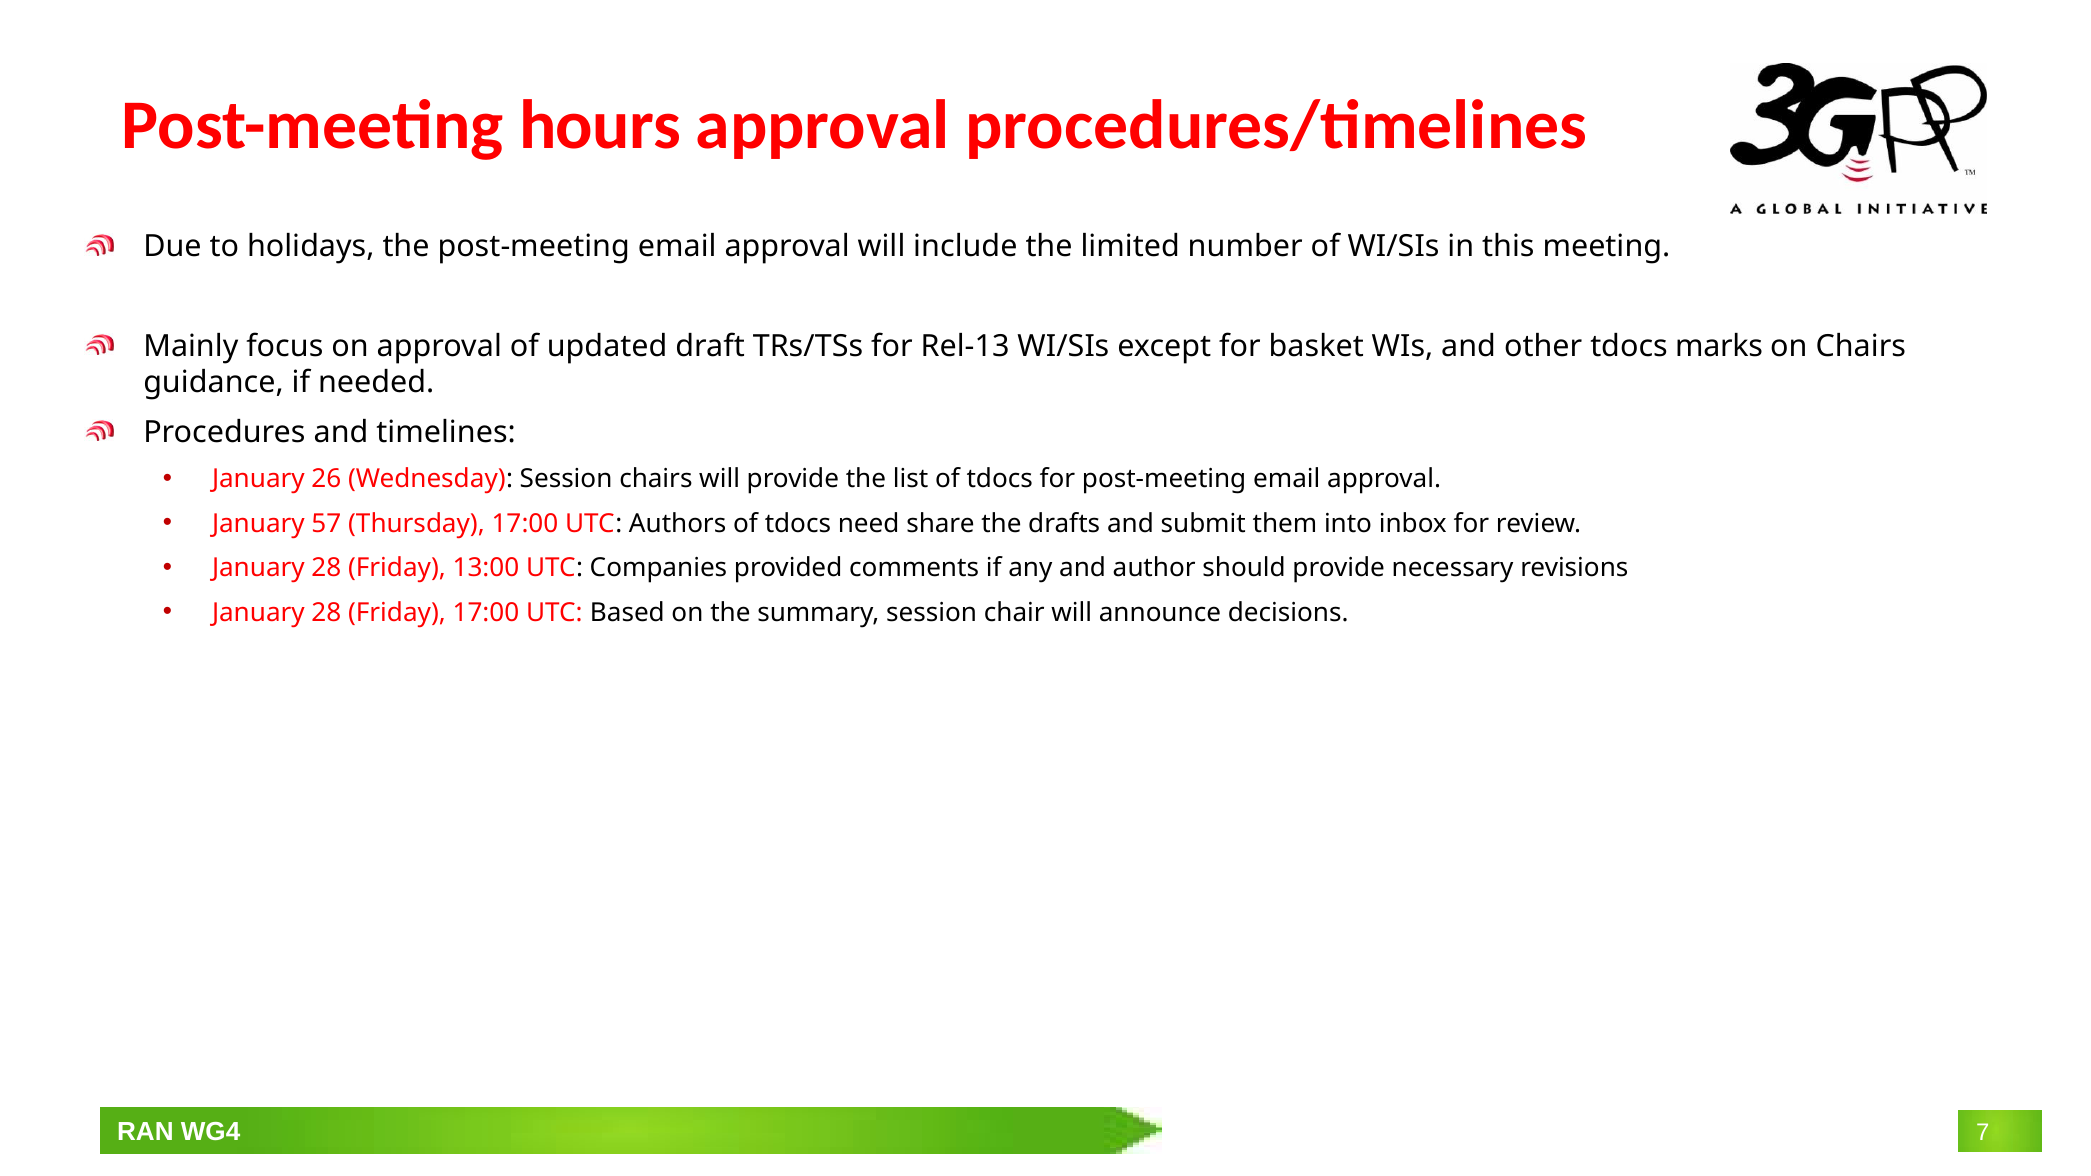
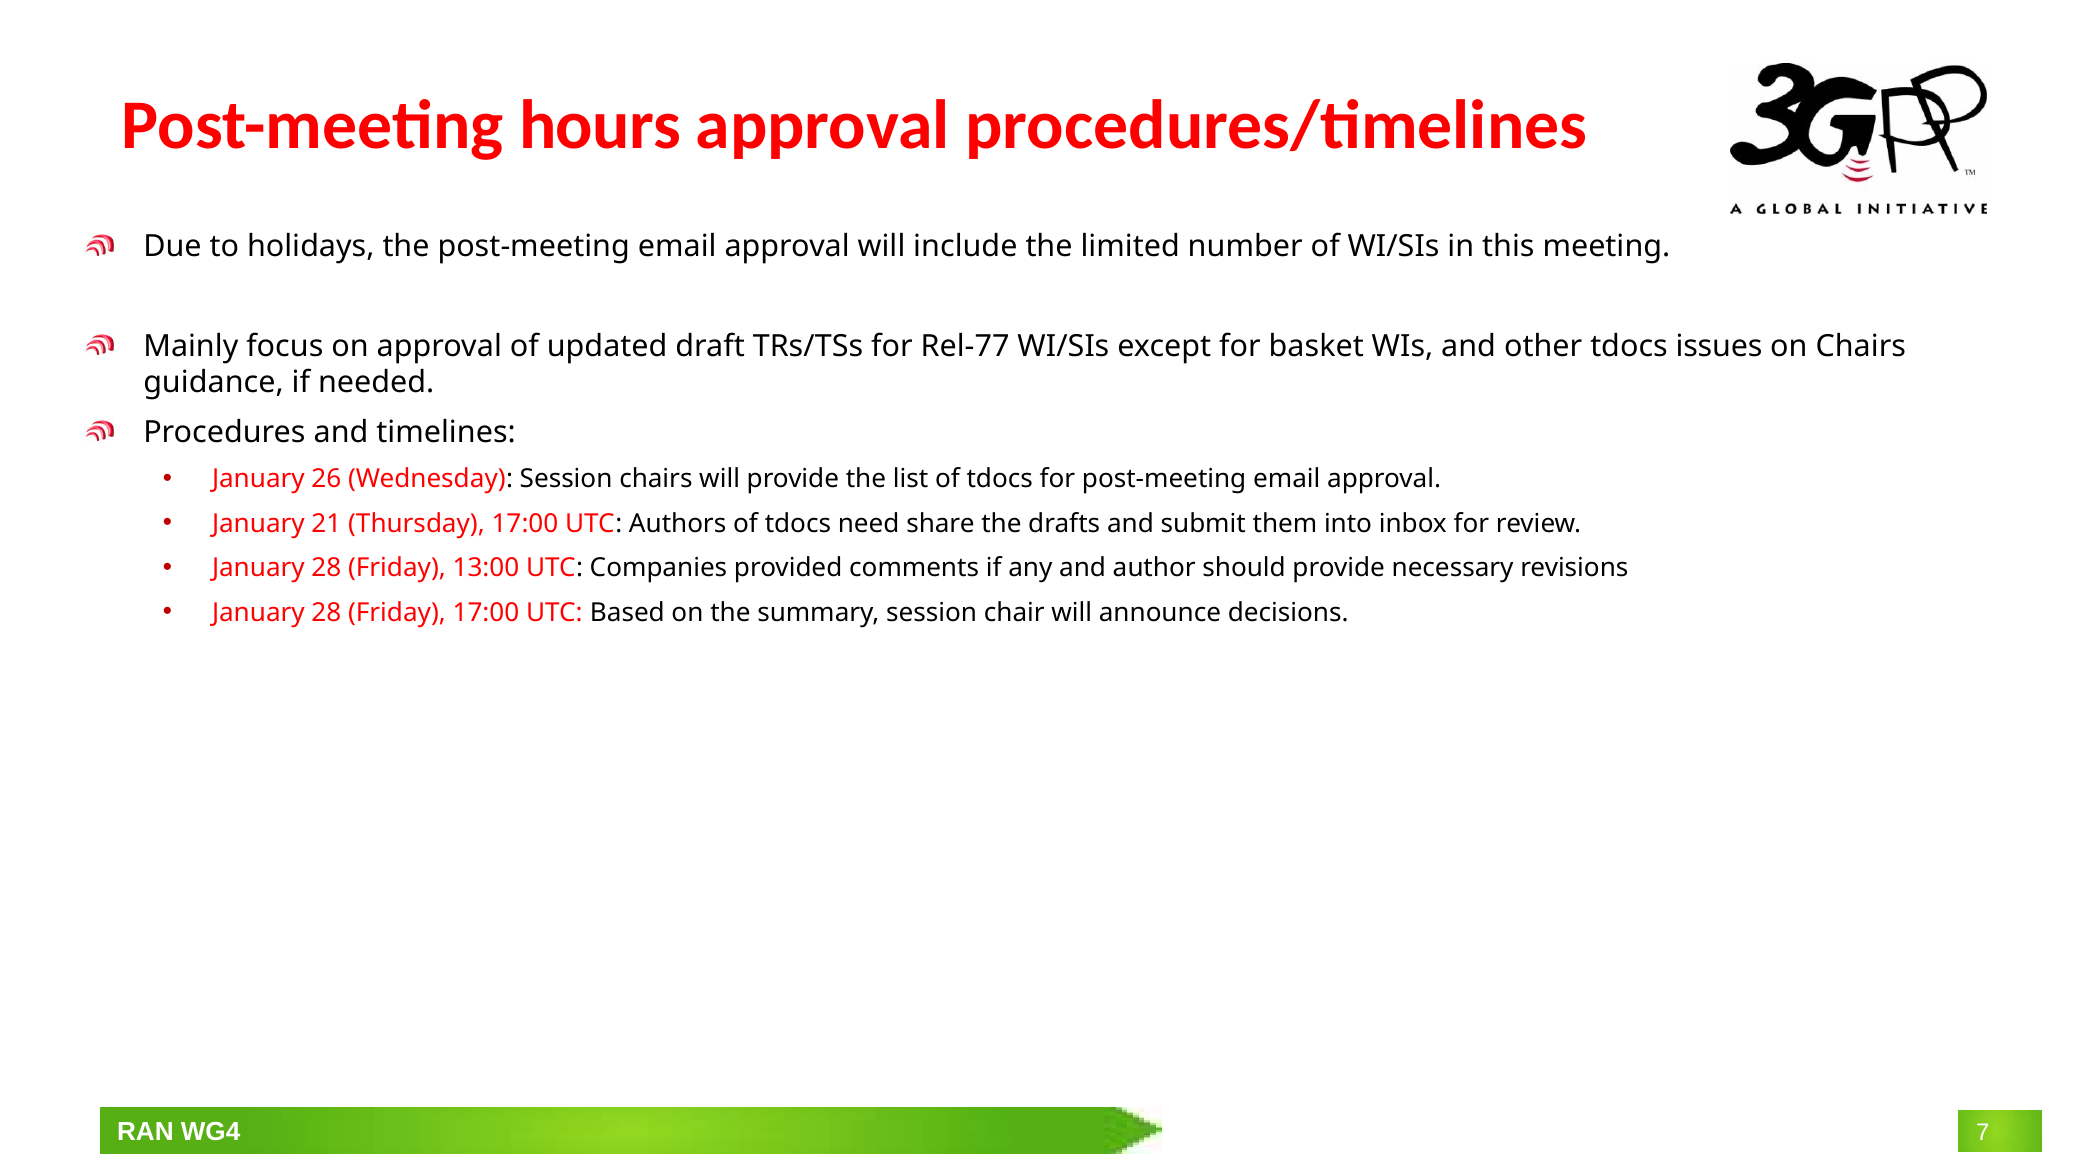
Rel-13: Rel-13 -> Rel-77
marks: marks -> issues
57: 57 -> 21
